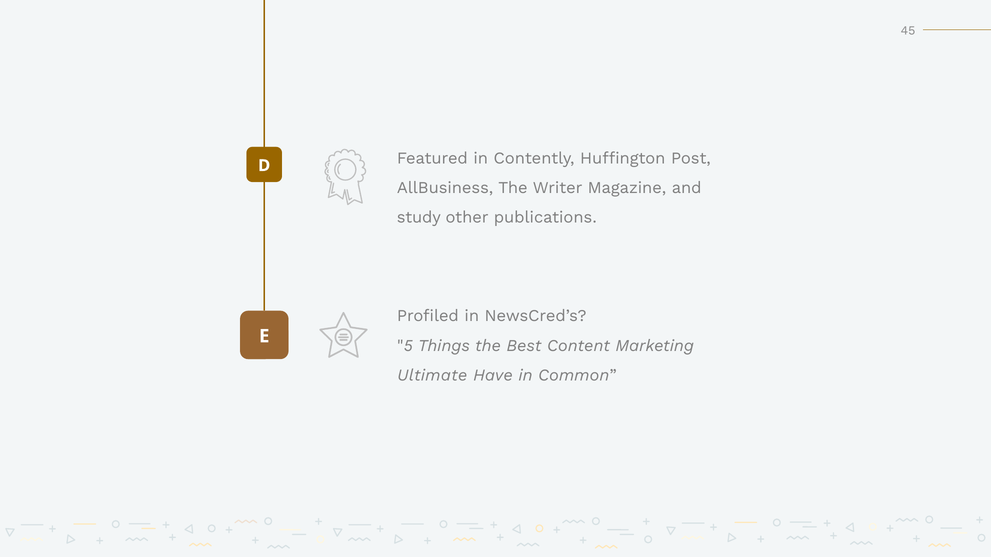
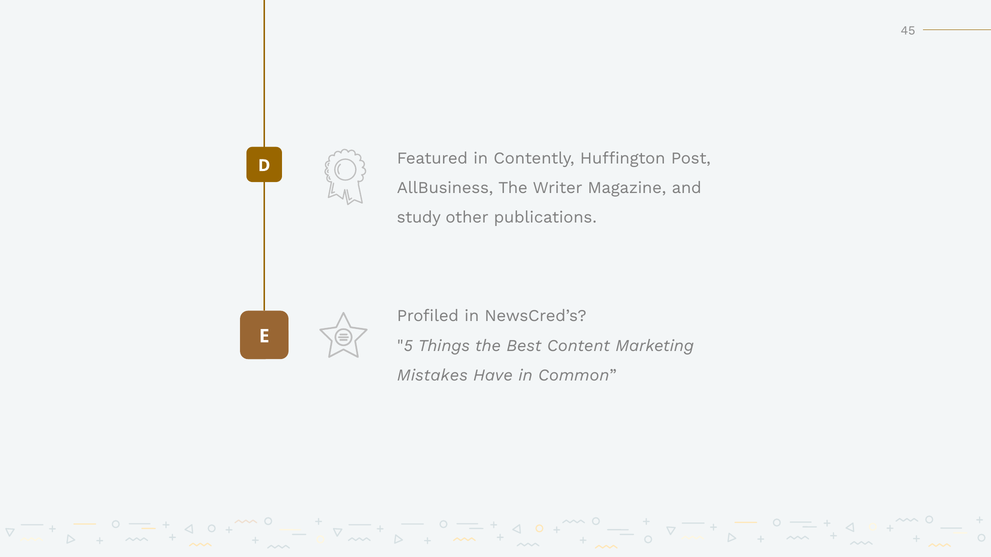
Ultimate: Ultimate -> Mistakes
